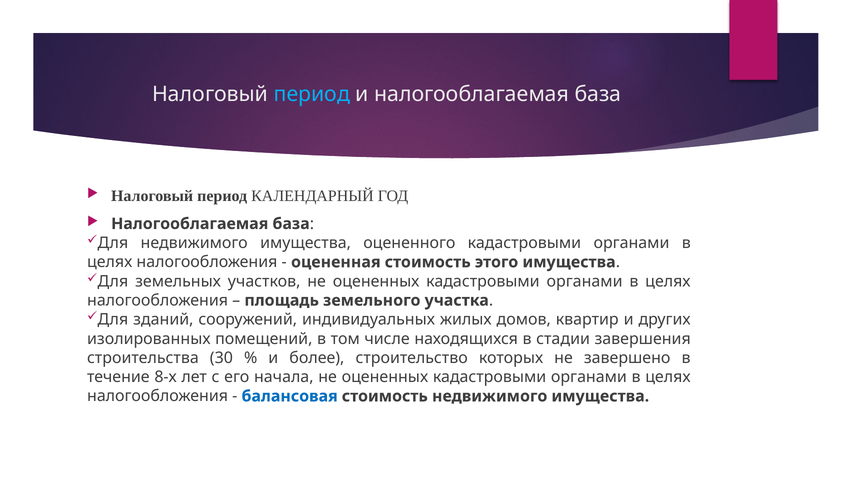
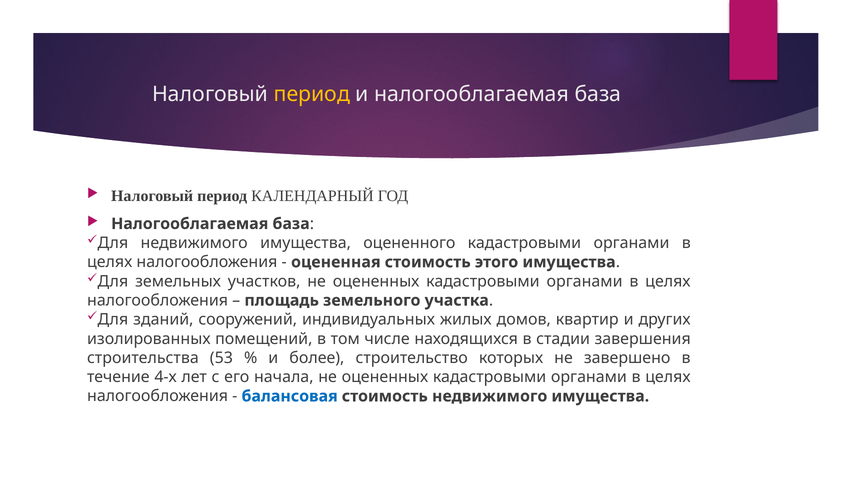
период at (312, 94) colour: light blue -> yellow
30: 30 -> 53
8-х: 8-х -> 4-х
